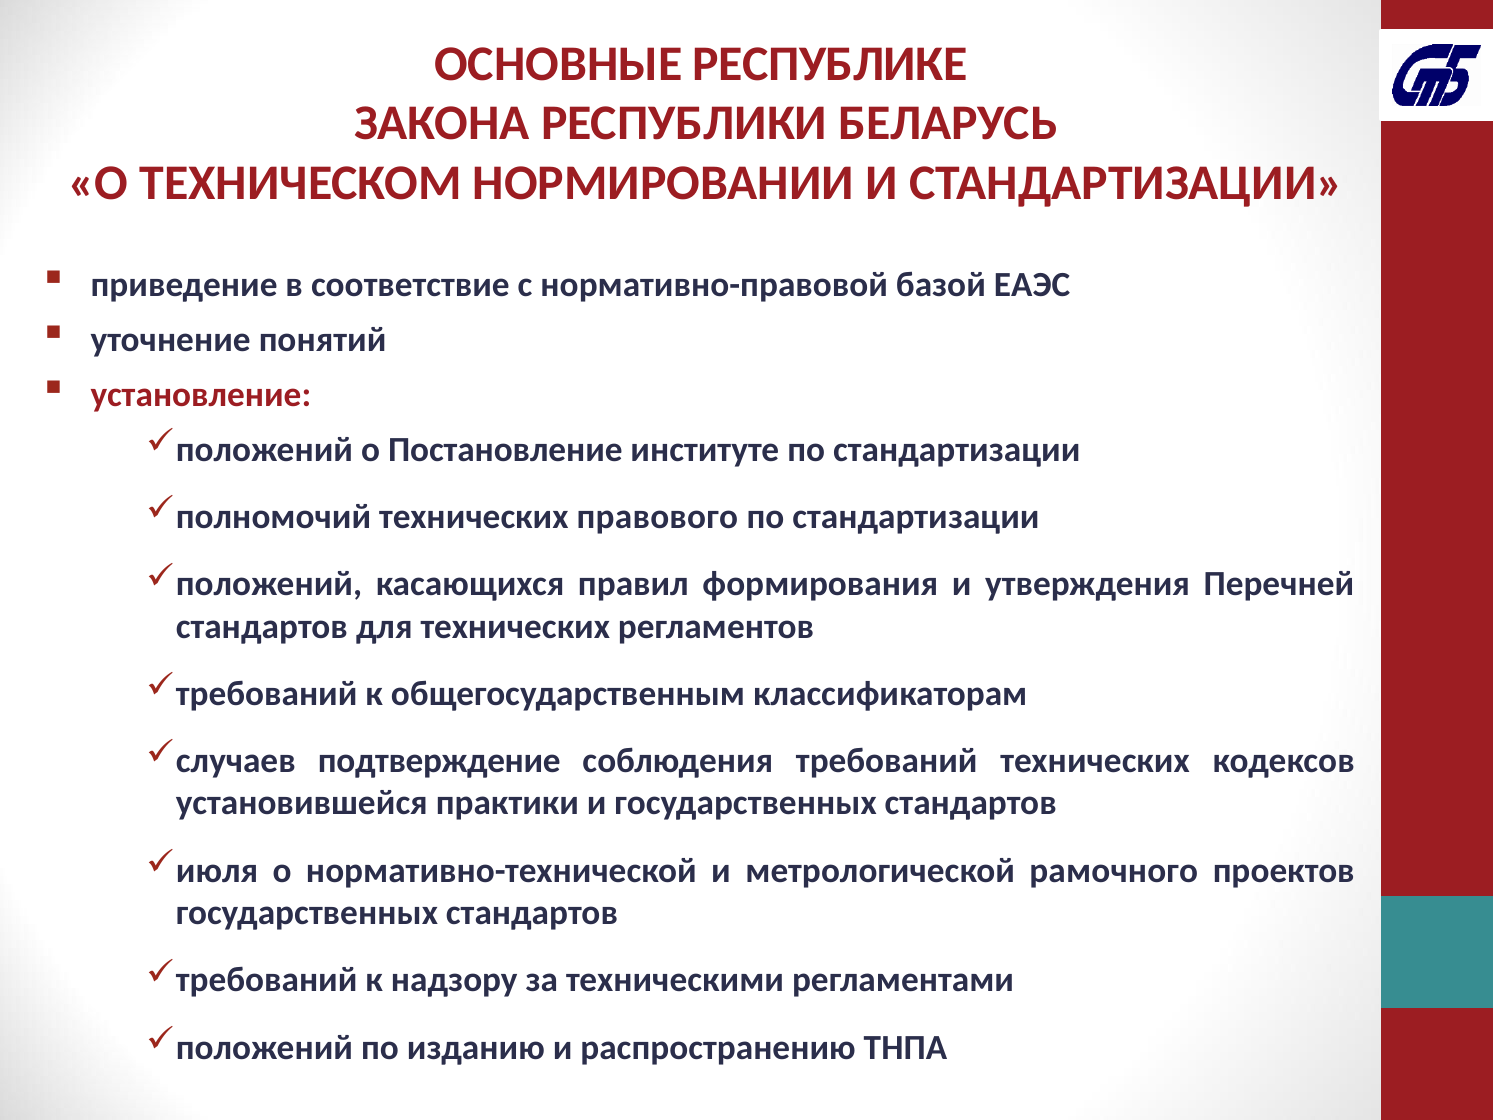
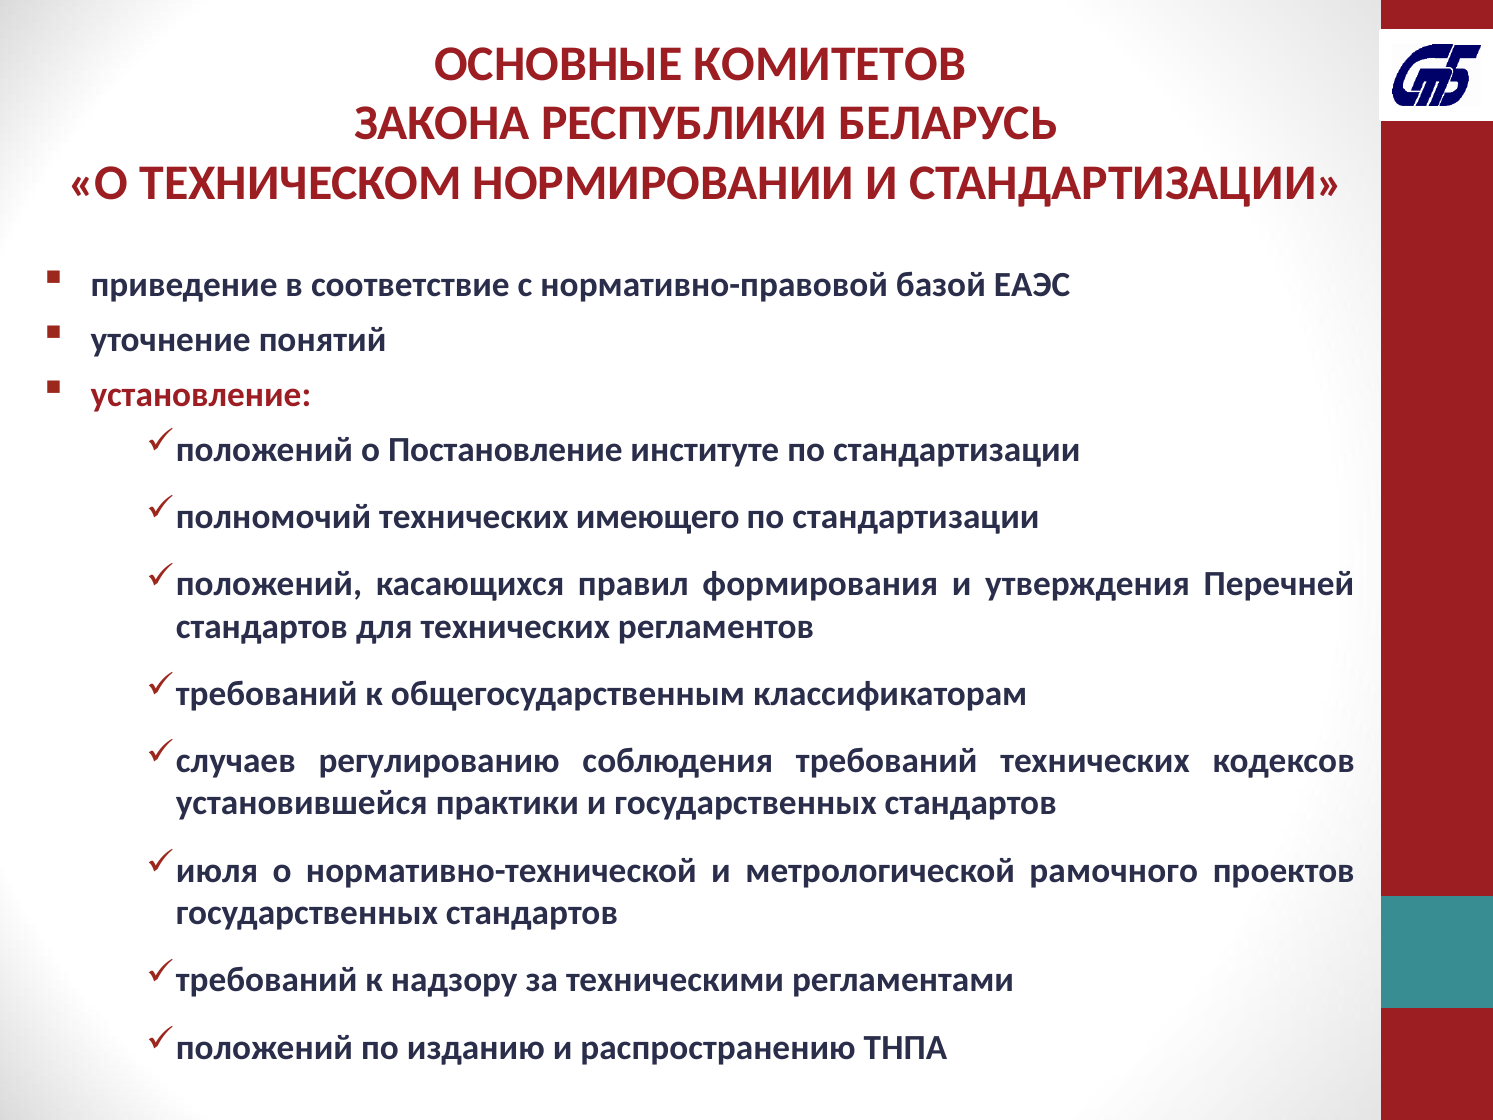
РЕСПУБЛИКЕ: РЕСПУБЛИКЕ -> КОМИТЕТОВ
правового: правового -> имеющего
подтверждение: подтверждение -> регулированию
